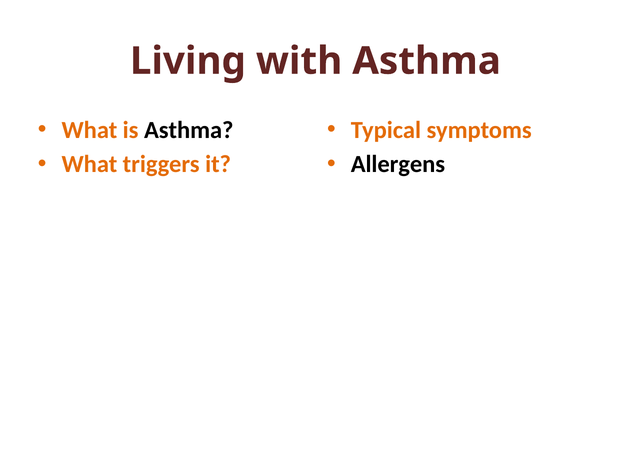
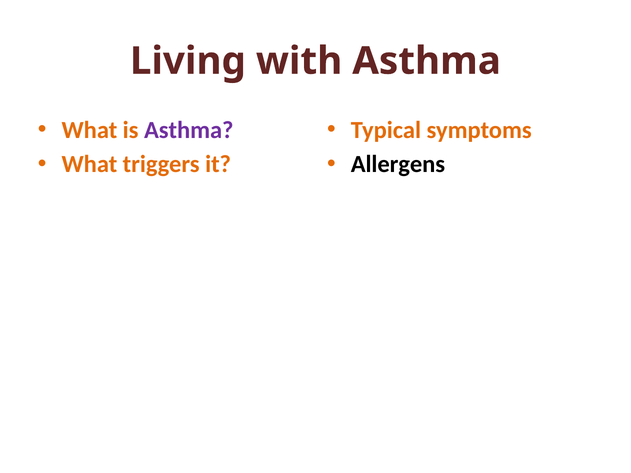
Asthma at (189, 130) colour: black -> purple
